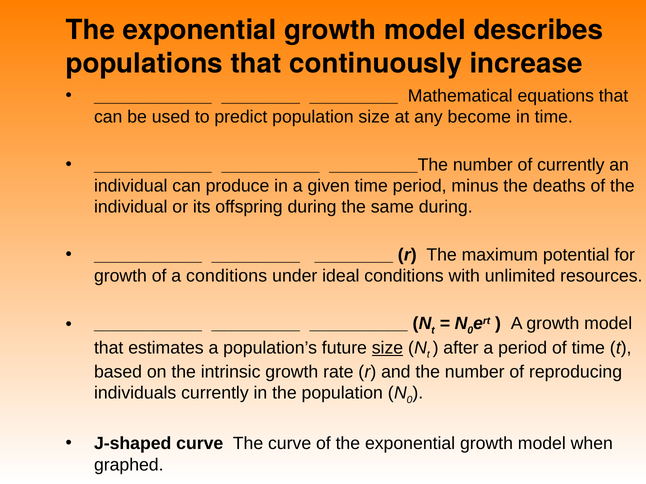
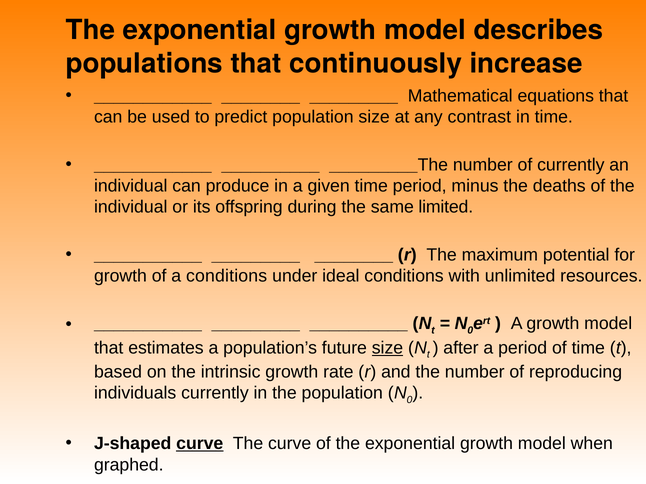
become: become -> contrast
same during: during -> limited
curve at (200, 444) underline: none -> present
